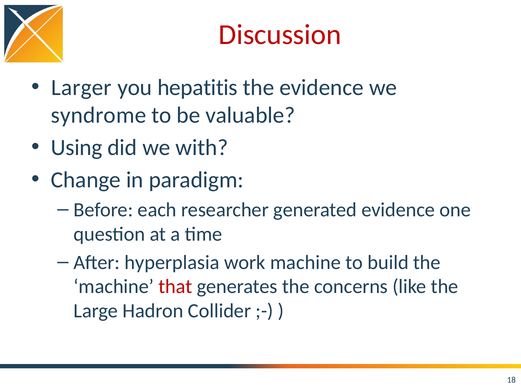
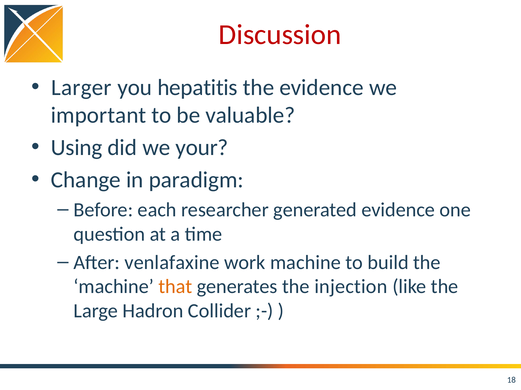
syndrome: syndrome -> important
with: with -> your
hyperplasia: hyperplasia -> venlafaxine
that colour: red -> orange
concerns: concerns -> injection
